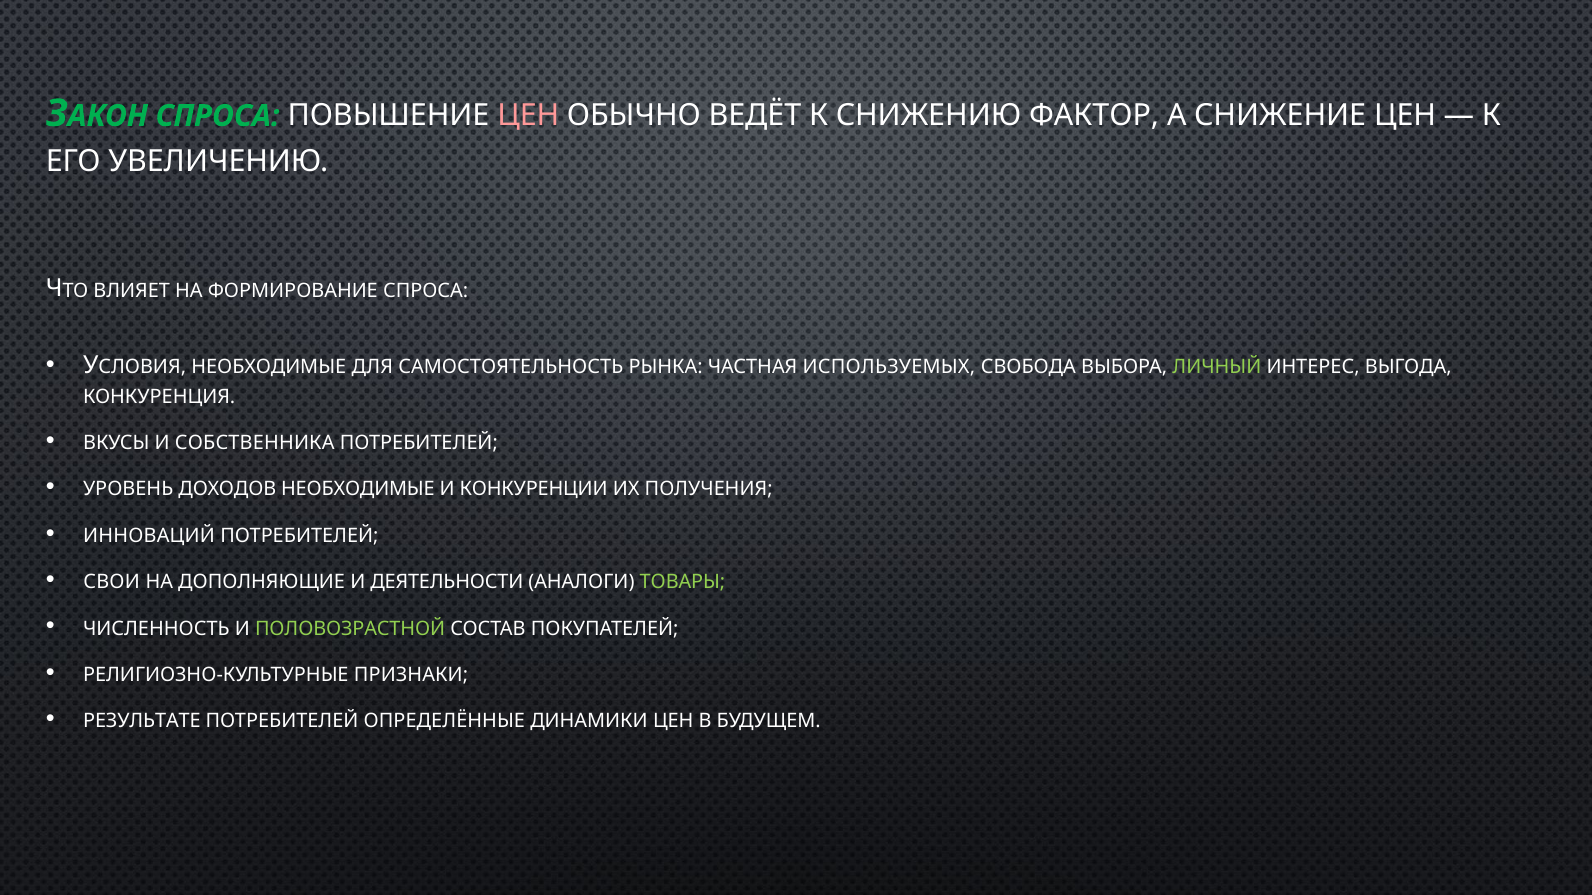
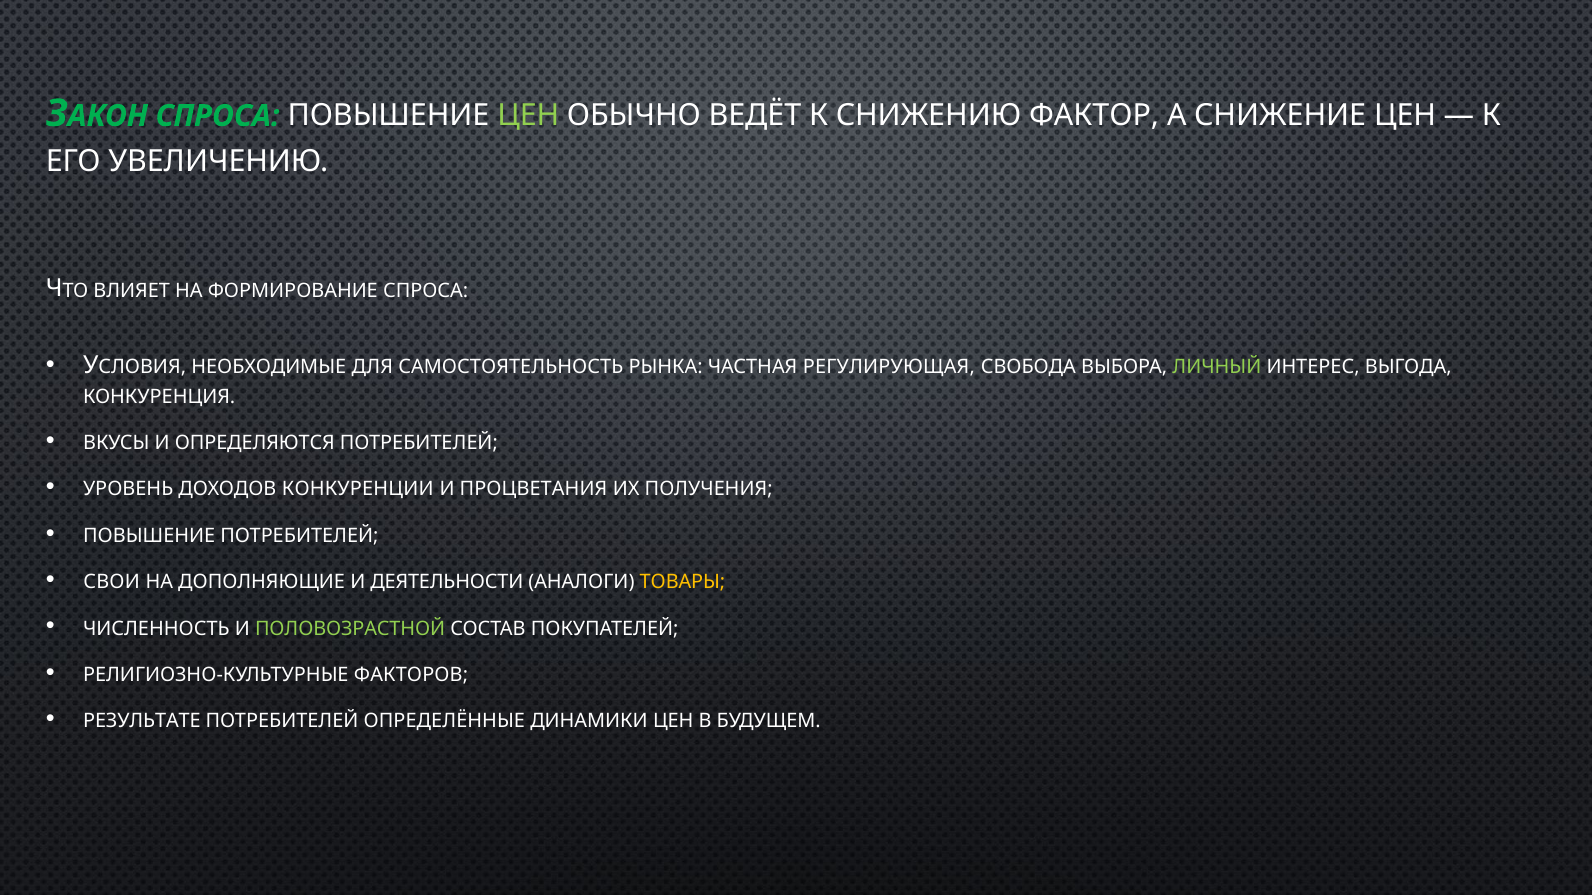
ЦЕН at (528, 116) colour: pink -> light green
ИСПОЛЬЗУЕМЫХ: ИСПОЛЬЗУЕМЫХ -> РЕГУЛИРУЮЩАЯ
СОБСТВЕННИКА: СОБСТВЕННИКА -> ОПРЕДЕЛЯЮТСЯ
ДОХОДОВ НЕОБХОДИМЫЕ: НЕОБХОДИМЫЕ -> КОНКУРЕНЦИИ
КОНКУРЕНЦИИ: КОНКУРЕНЦИИ -> ПРОЦВЕТАНИЯ
ИННОВАЦИЙ at (149, 536): ИННОВАЦИЙ -> ПОВЫШЕНИЕ
ТОВАРЫ colour: light green -> yellow
ПРИЗНАКИ: ПРИЗНАКИ -> ФАКТОРОВ
